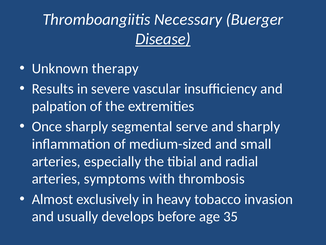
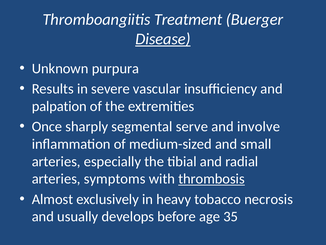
Necessary: Necessary -> Treatment
therapy: therapy -> purpura
and sharply: sharply -> involve
thrombosis underline: none -> present
invasion: invasion -> necrosis
